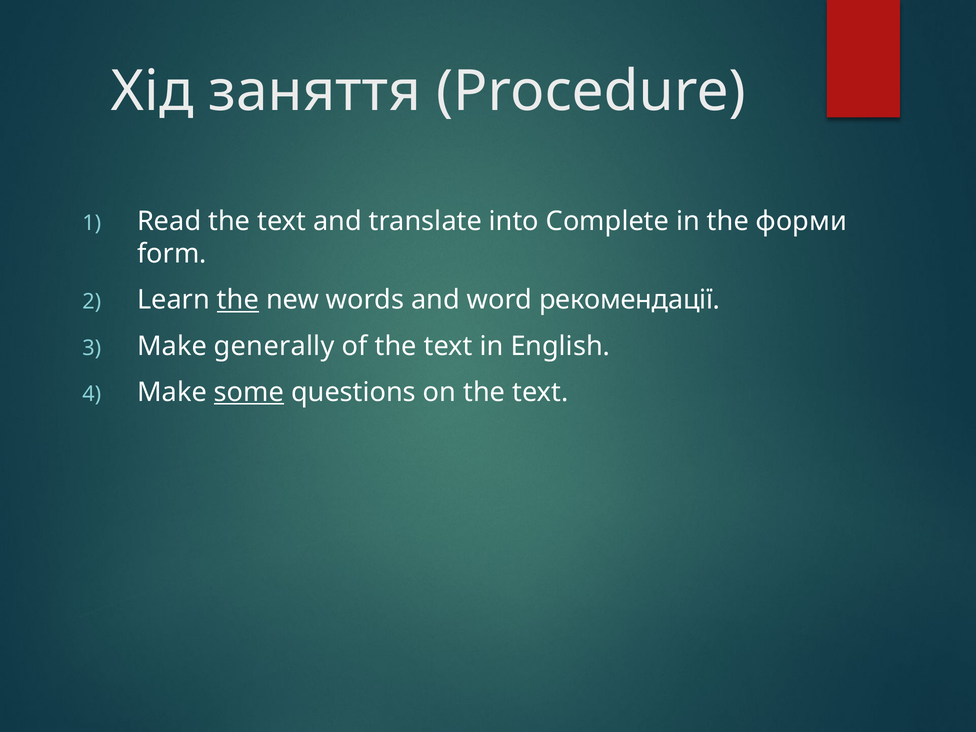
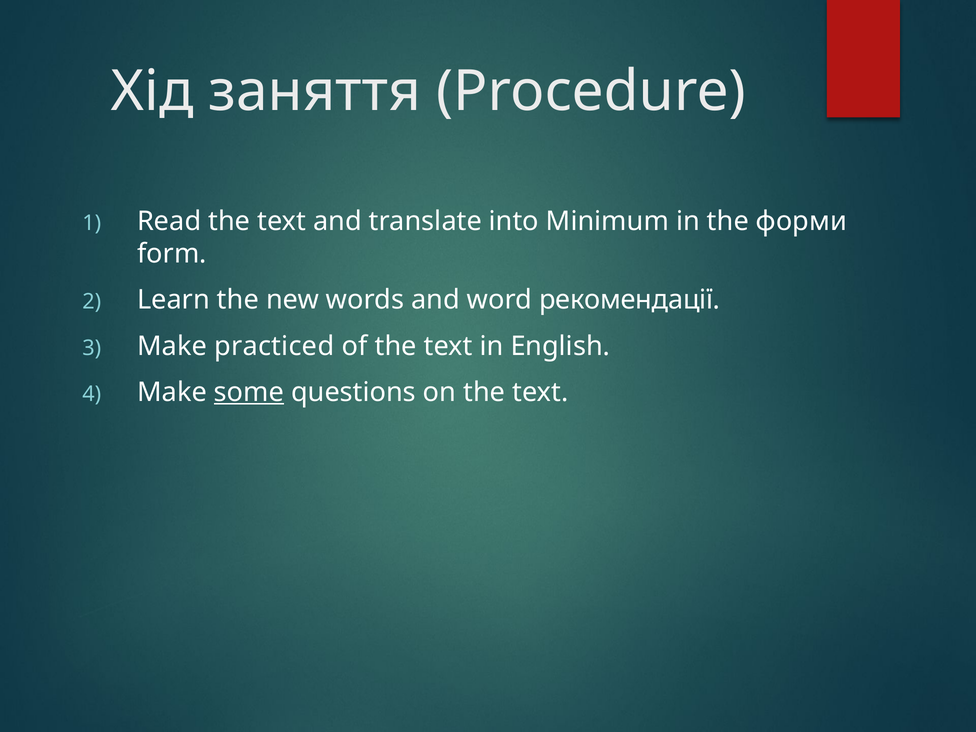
Complete: Complete -> Minimum
the at (238, 300) underline: present -> none
generally: generally -> practiced
